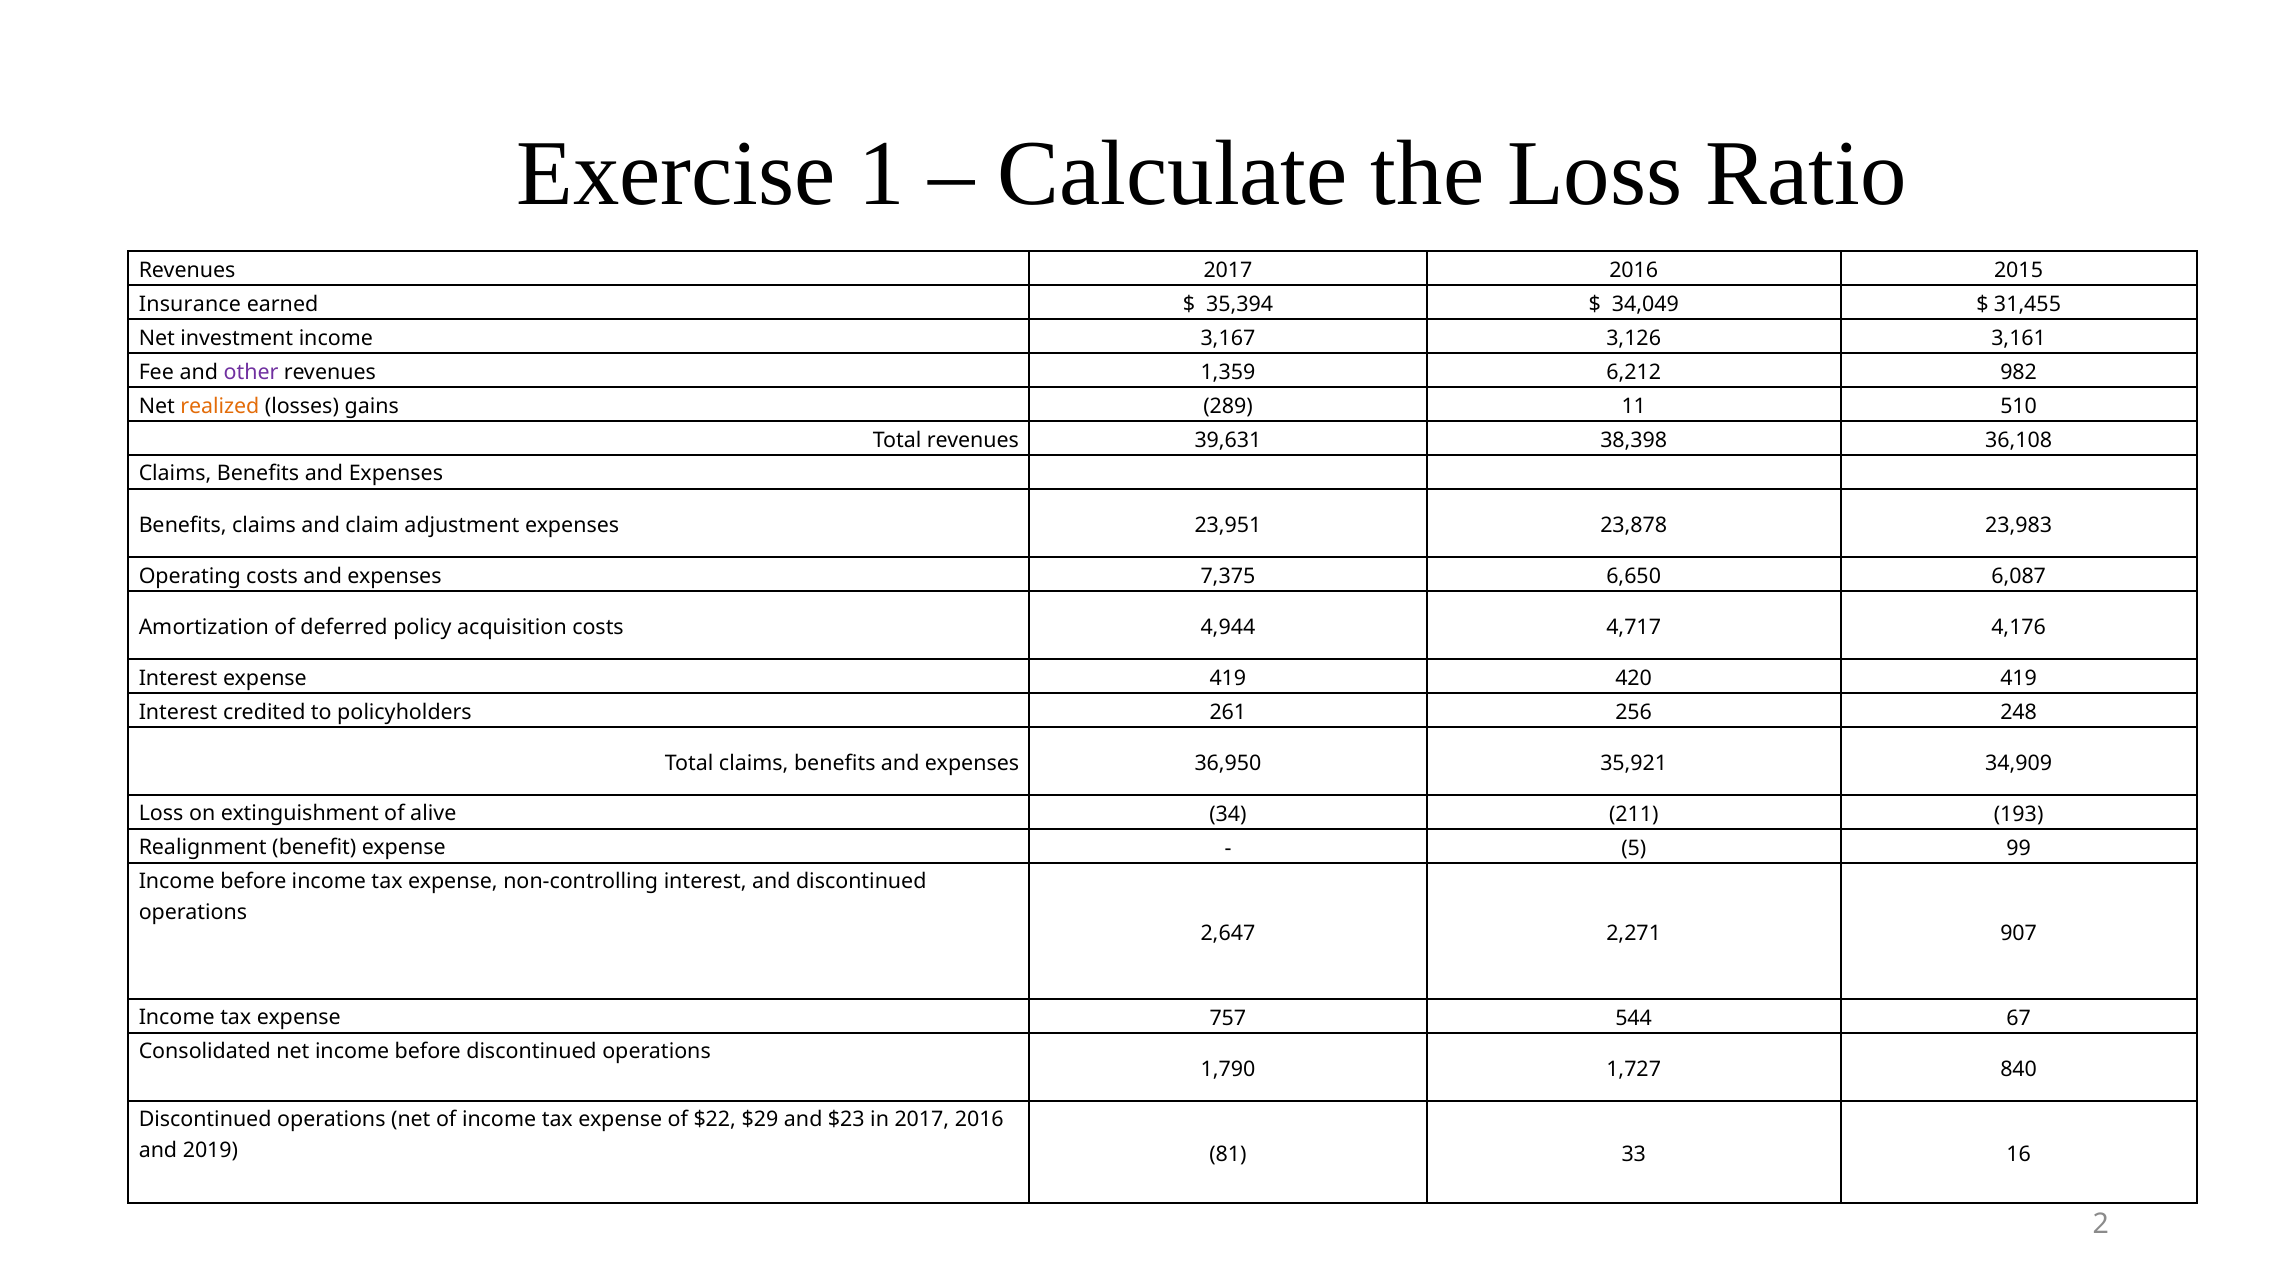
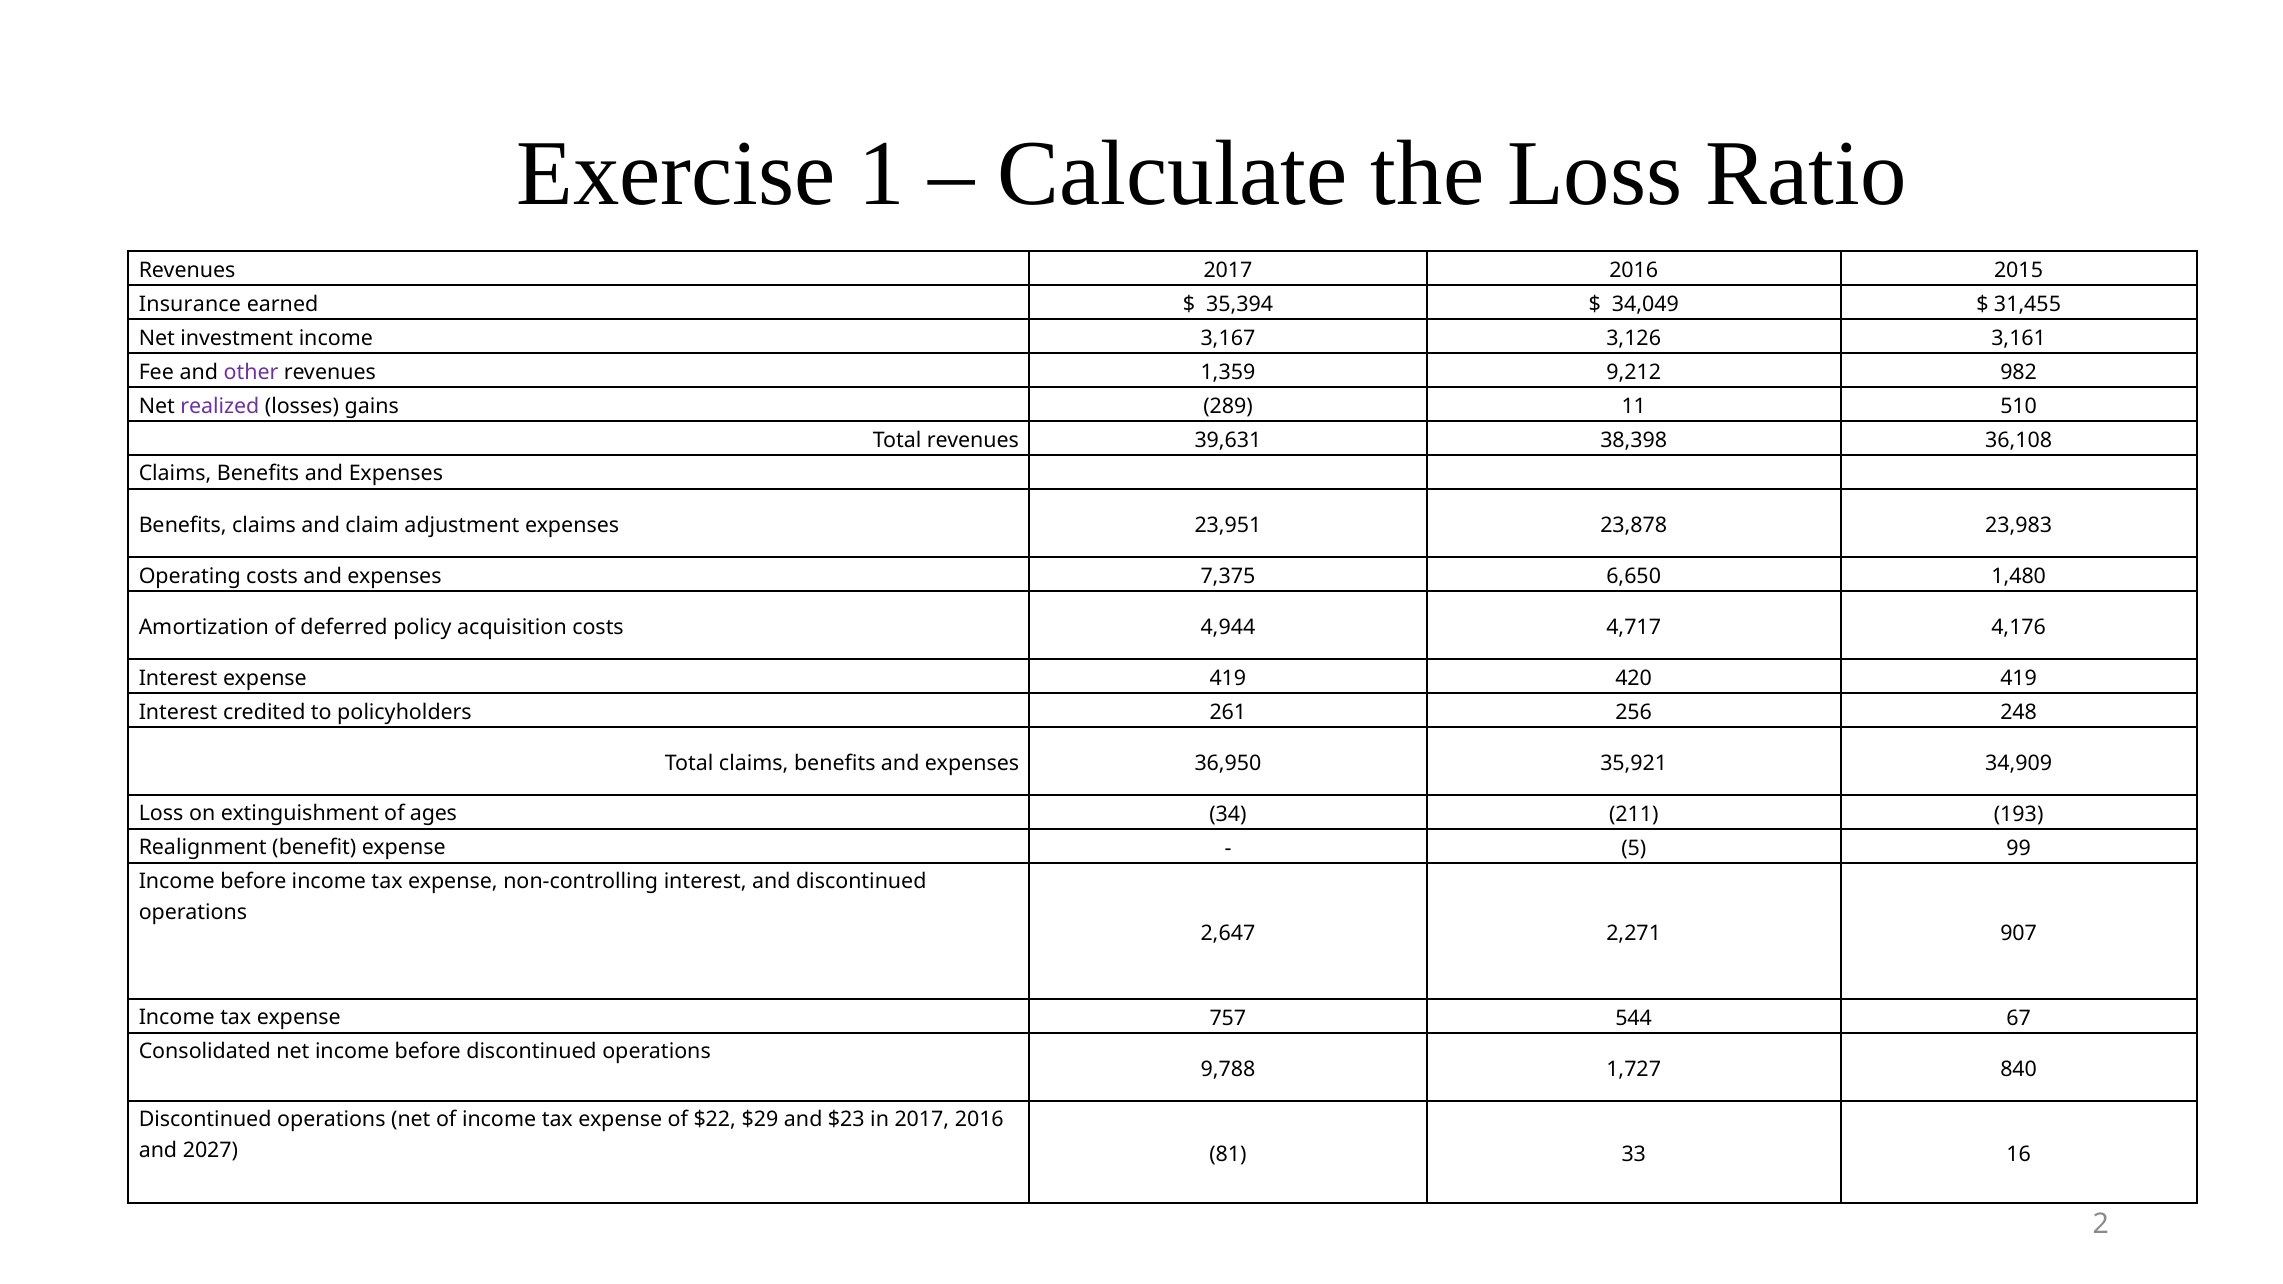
6,212: 6,212 -> 9,212
realized colour: orange -> purple
6,087: 6,087 -> 1,480
alive: alive -> ages
1,790: 1,790 -> 9,788
2019: 2019 -> 2027
